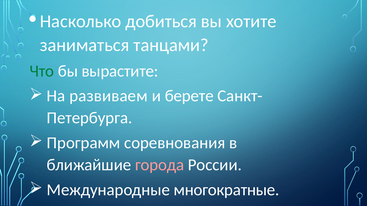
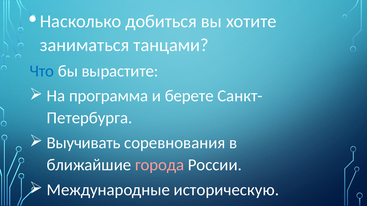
Что colour: green -> blue
развиваем: развиваем -> программа
Программ: Программ -> Выучивать
многократные: многократные -> историческую
